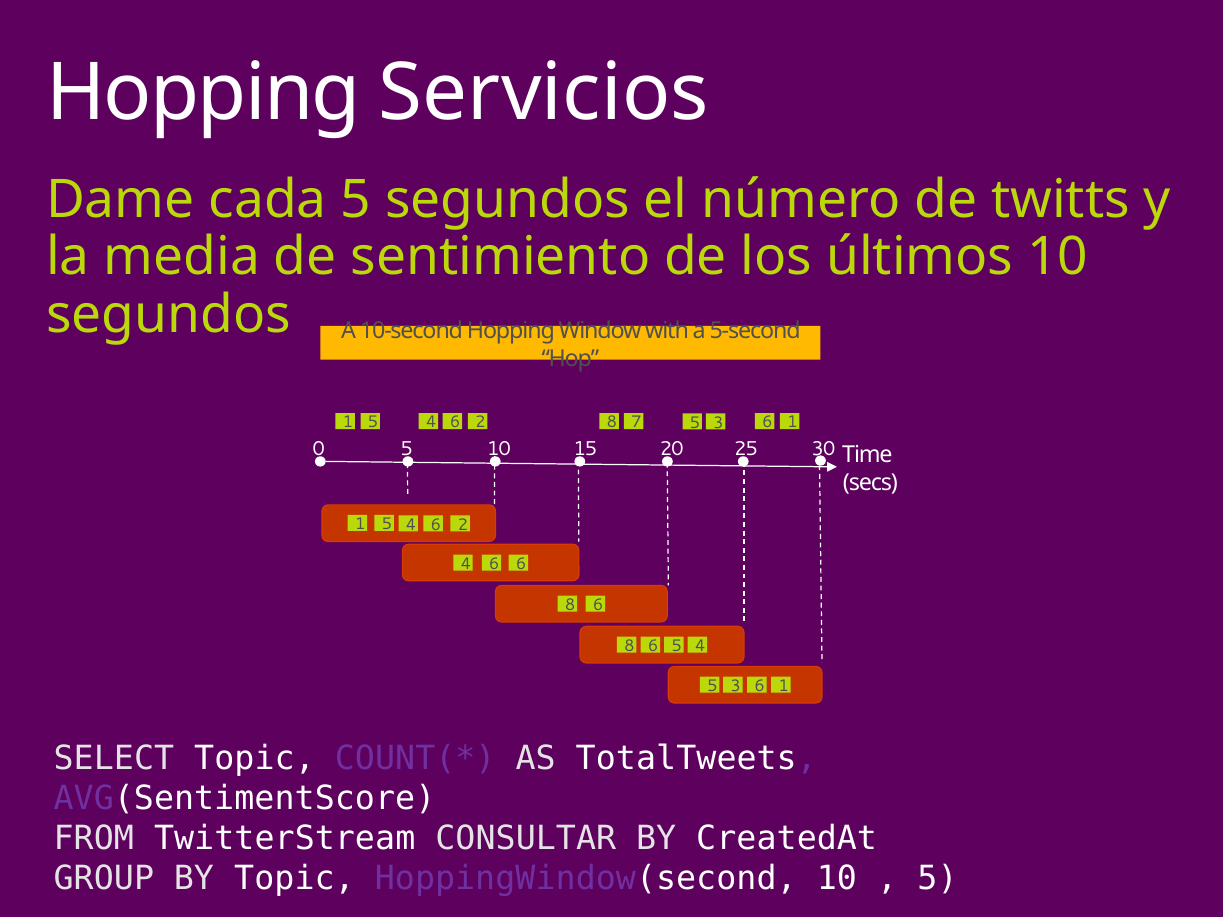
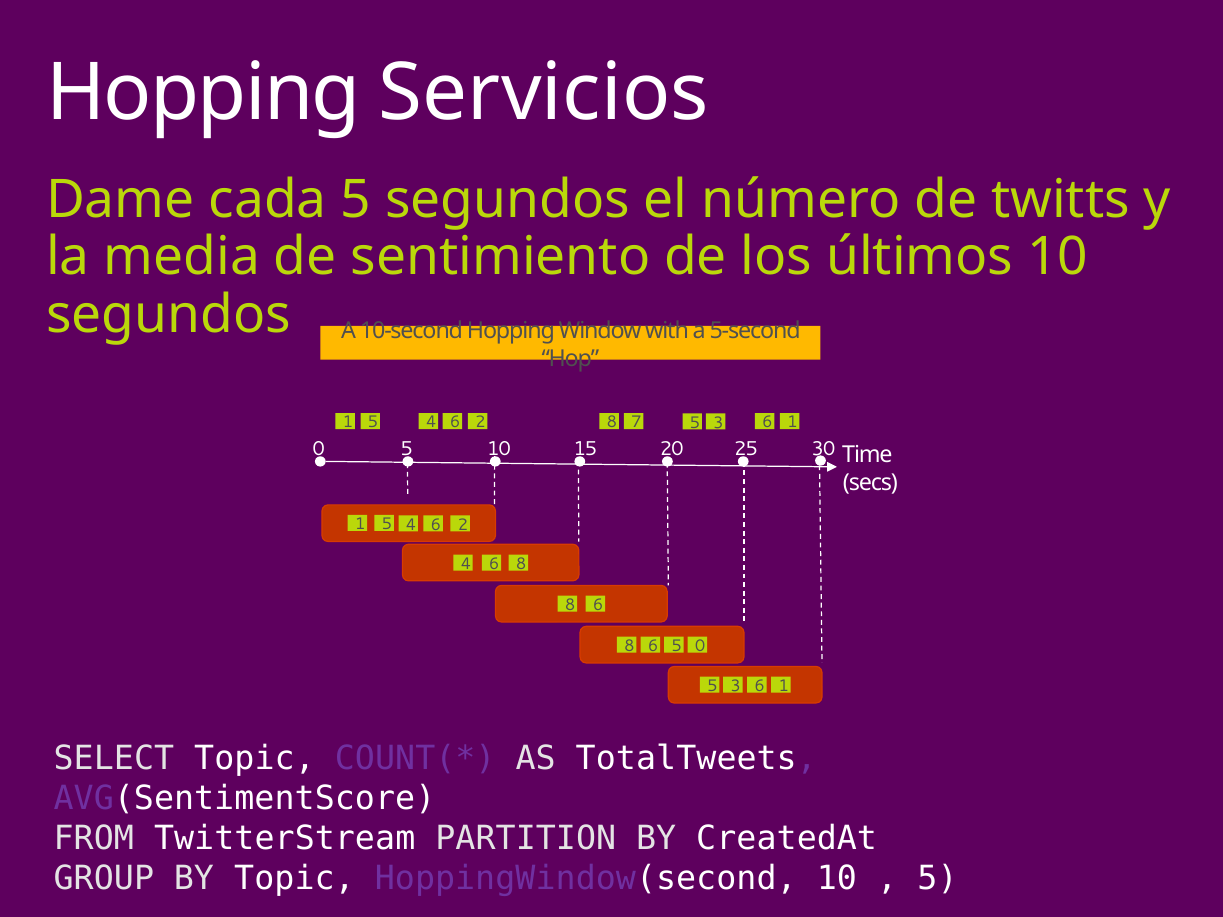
6 at (521, 564): 6 -> 8
6 5 4: 4 -> 0
CONSULTAR: CONSULTAR -> PARTITION
